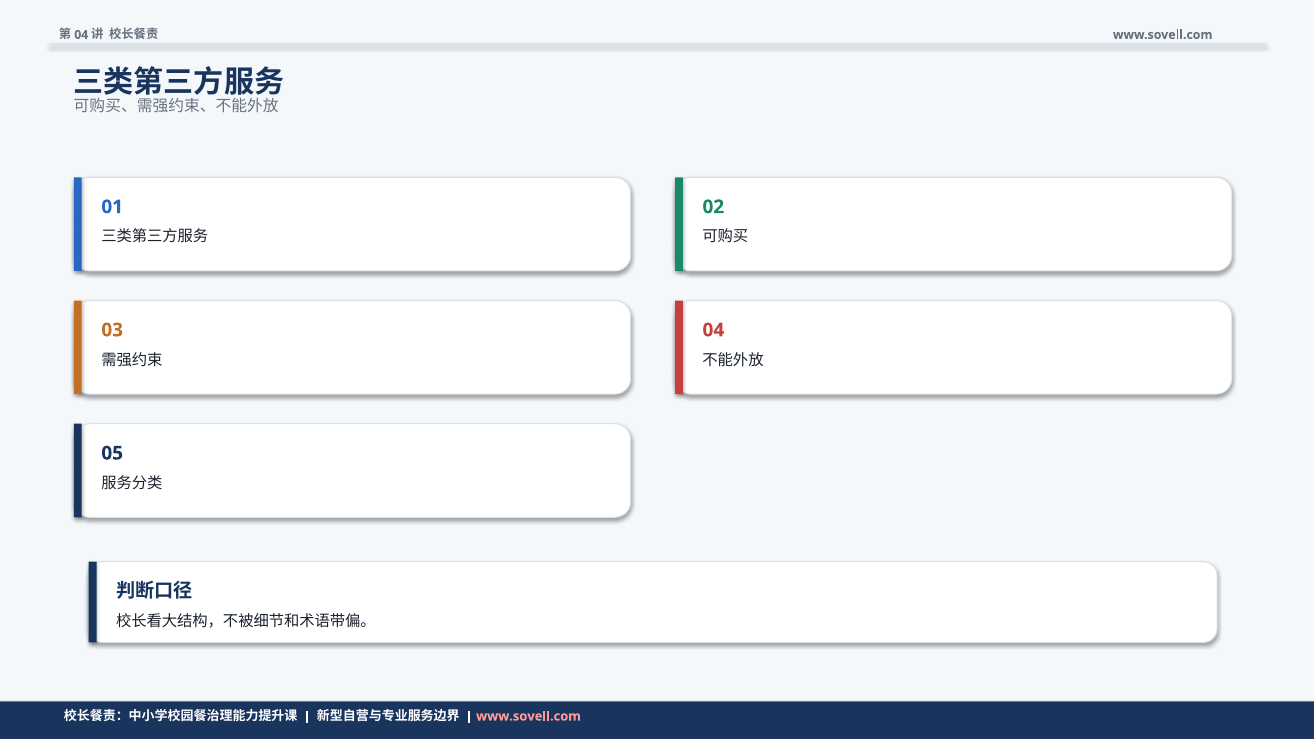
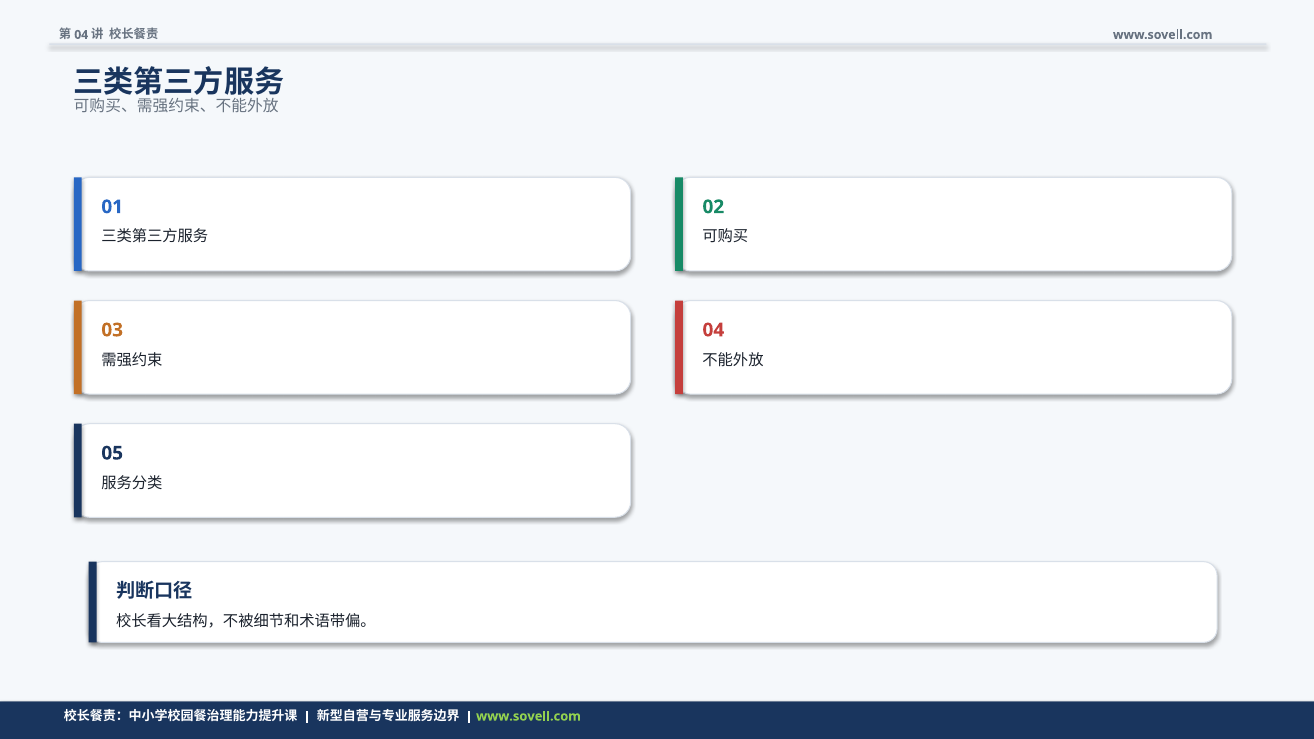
www.sovell.com at (528, 716) colour: pink -> light green
